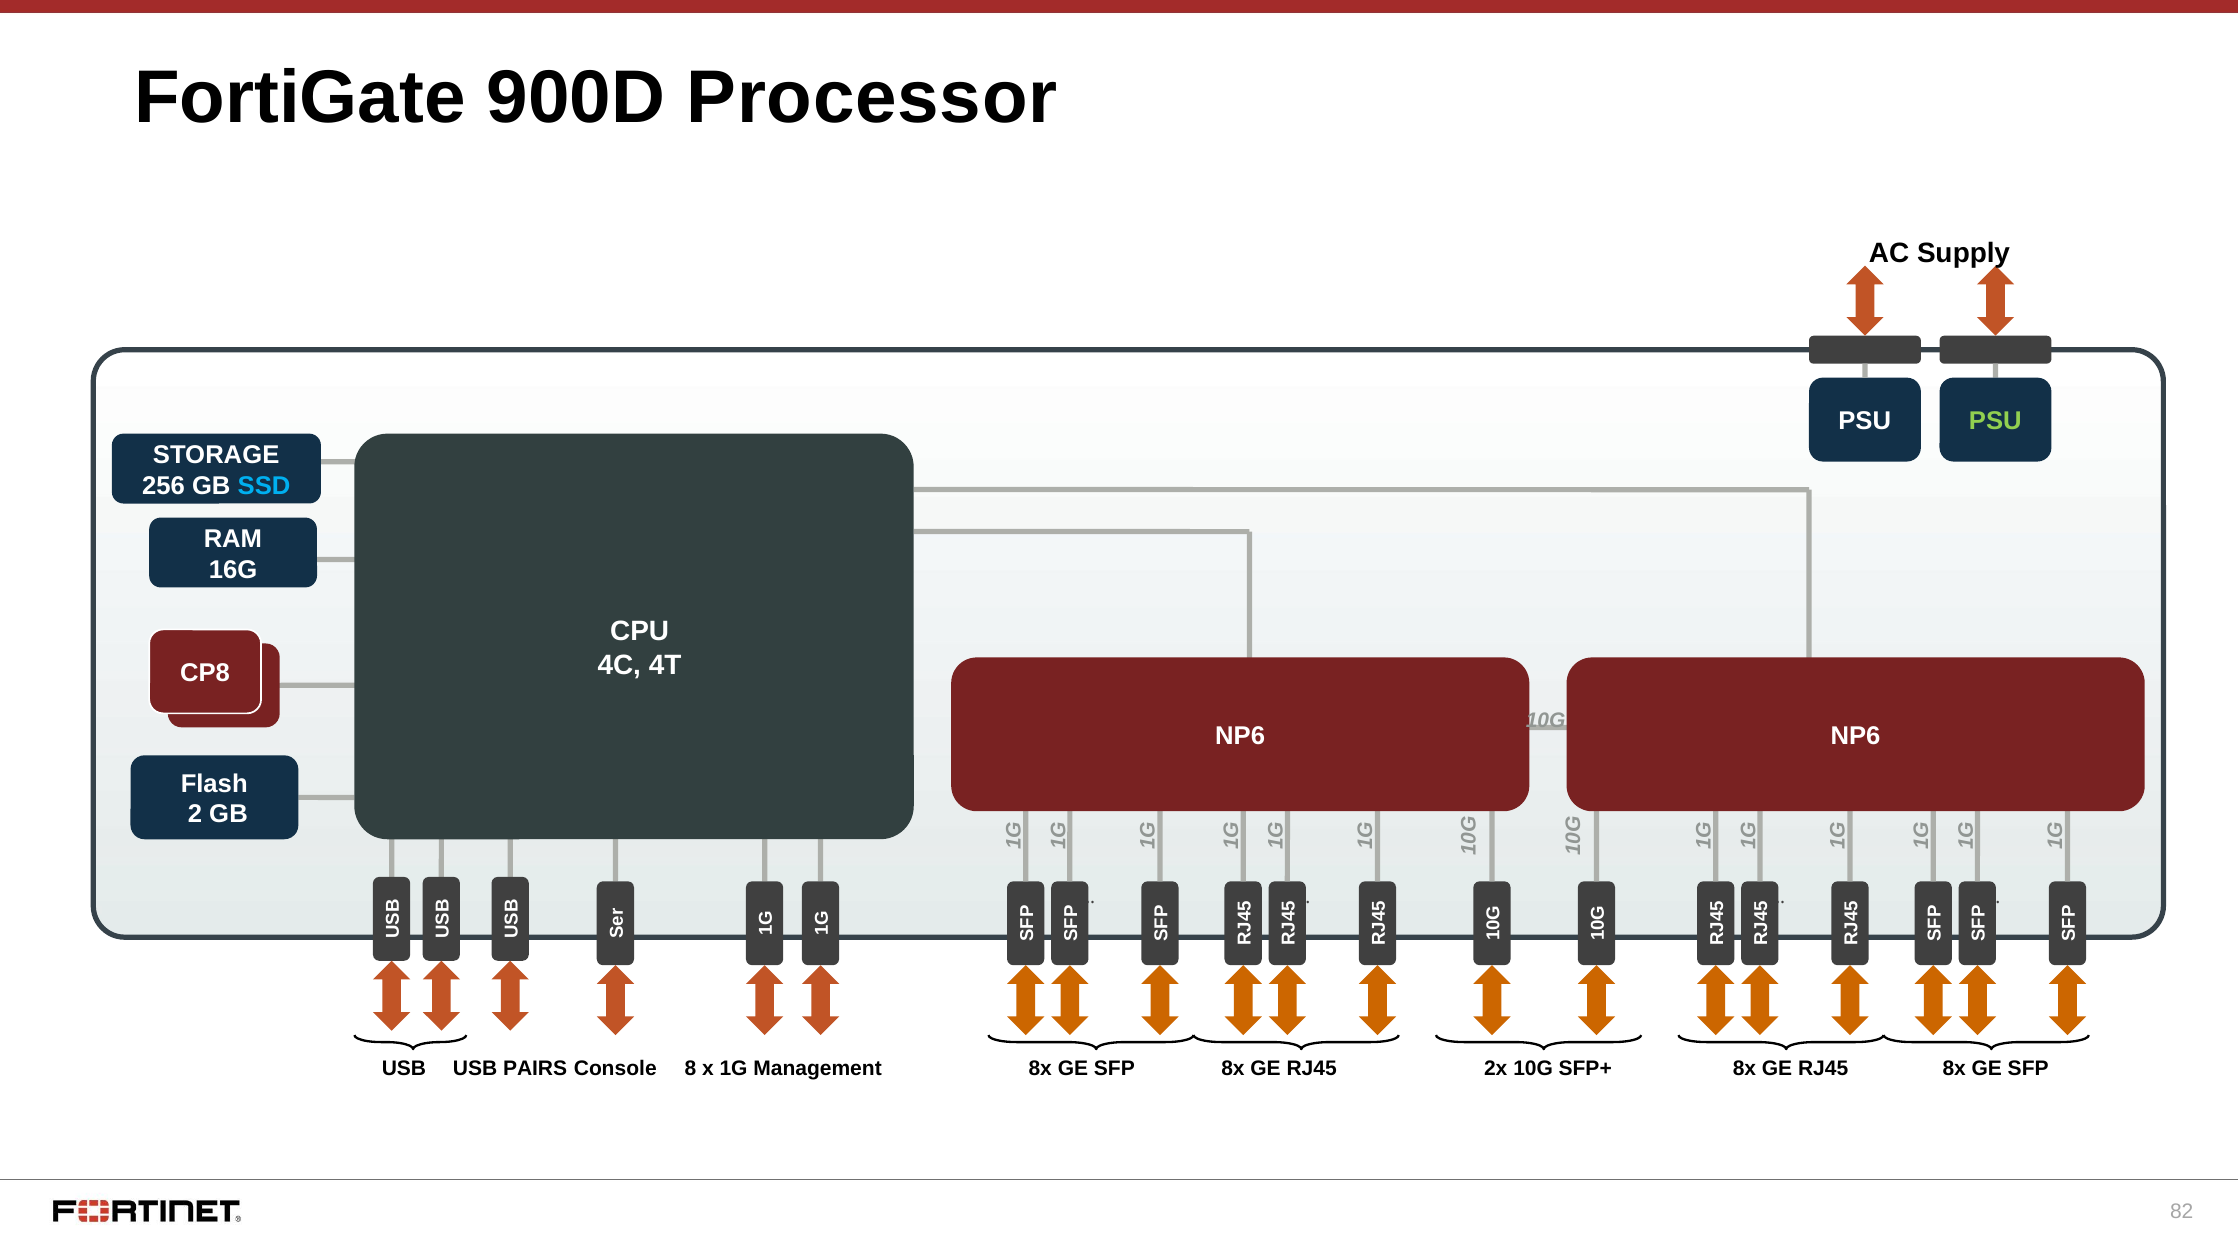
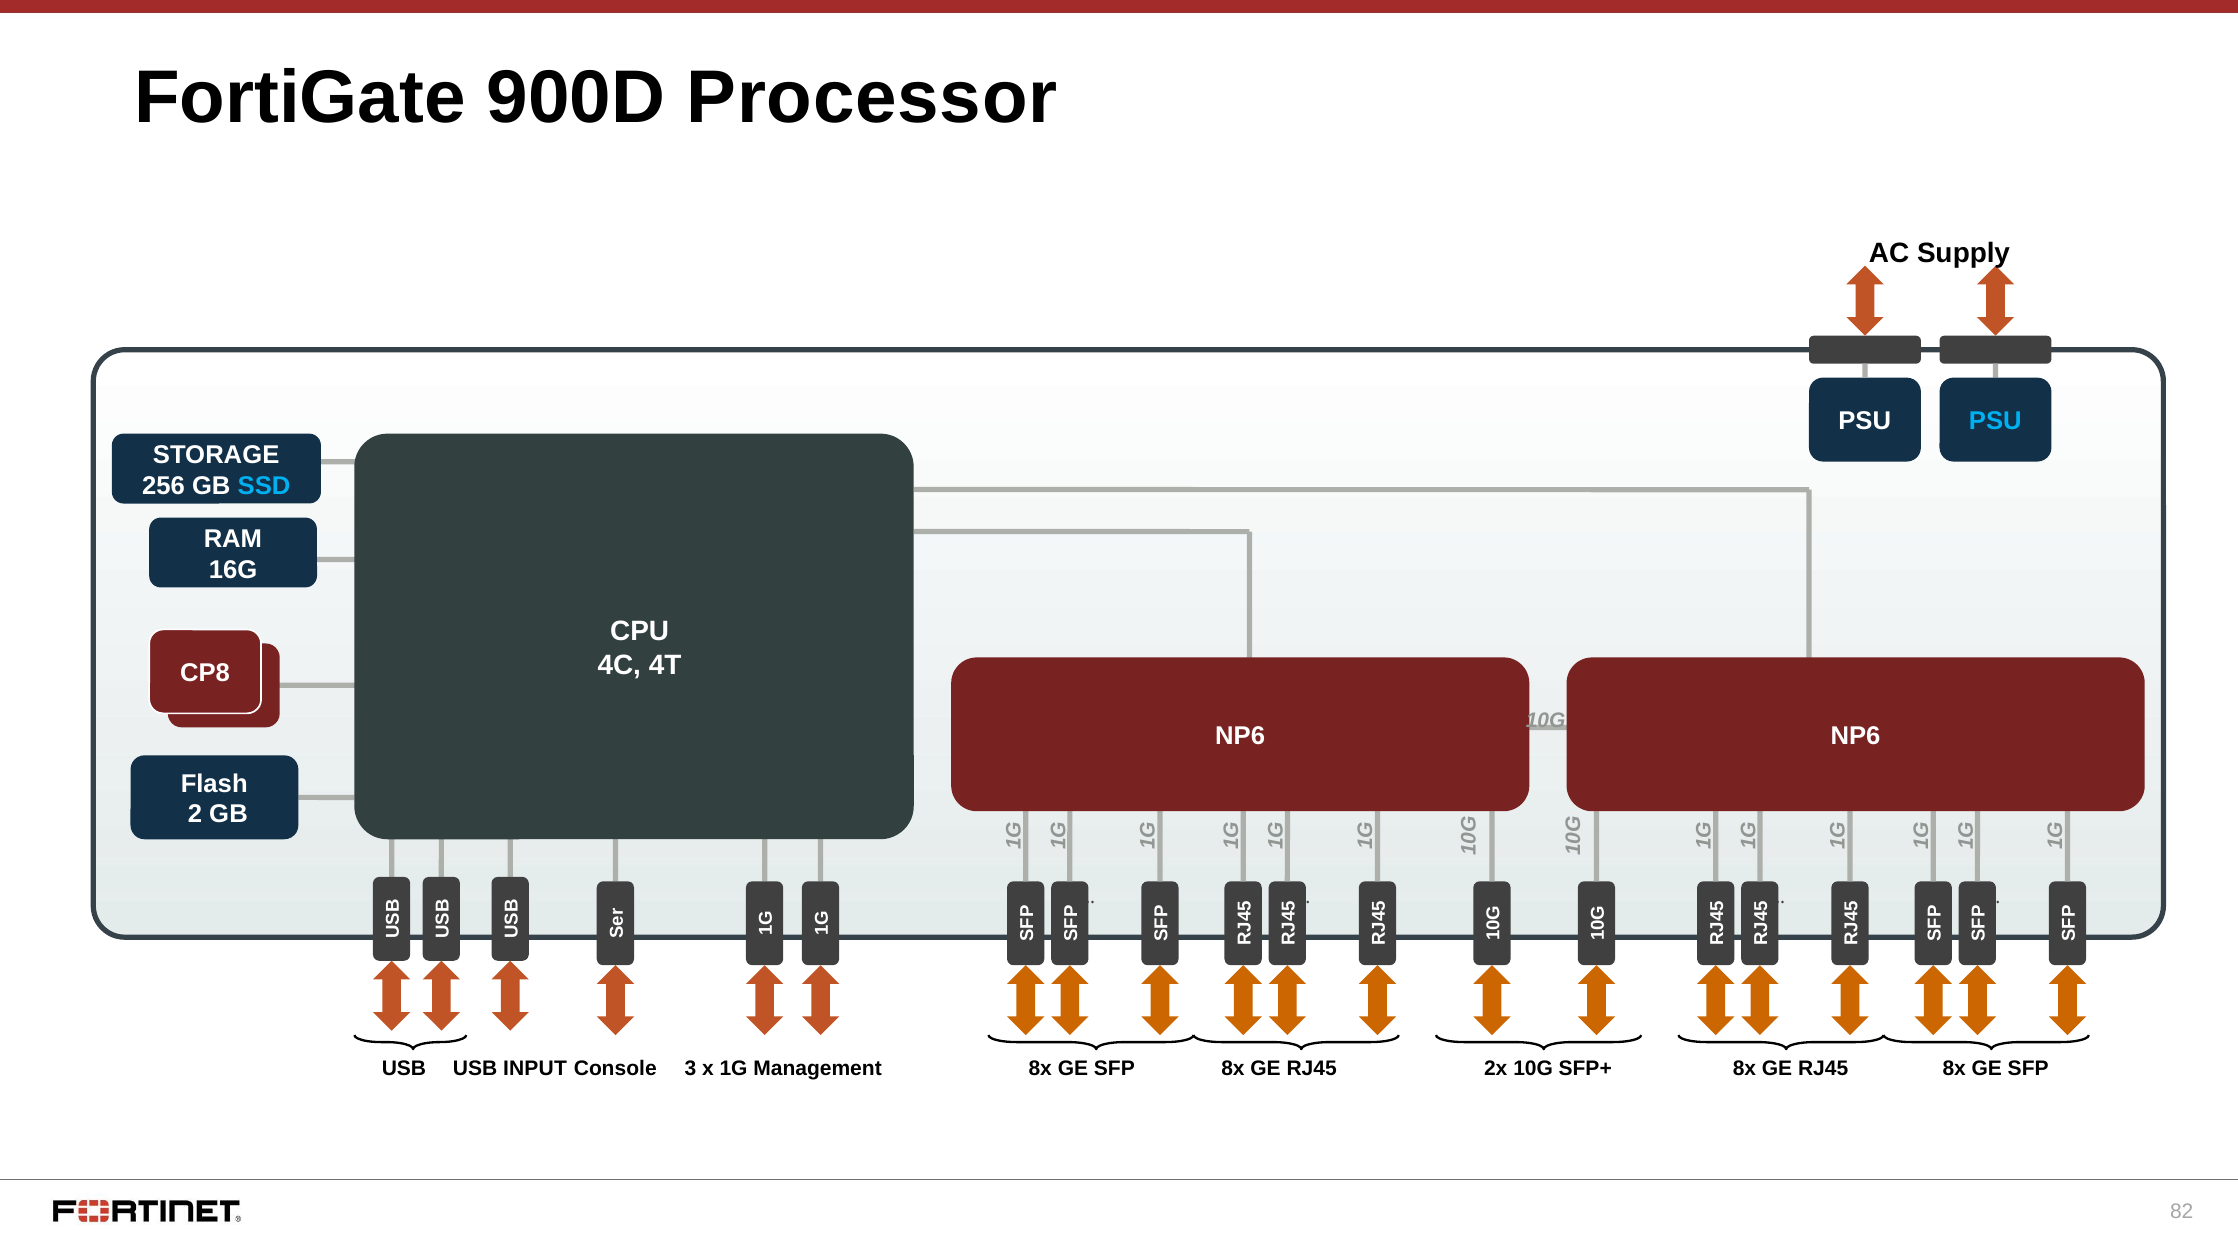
PSU at (1995, 421) colour: light green -> light blue
PAIRS: PAIRS -> INPUT
8: 8 -> 3
